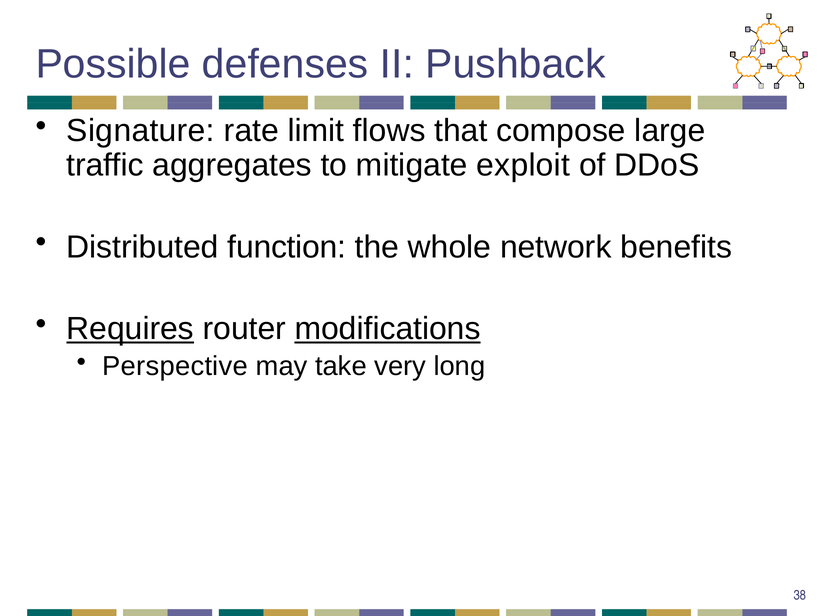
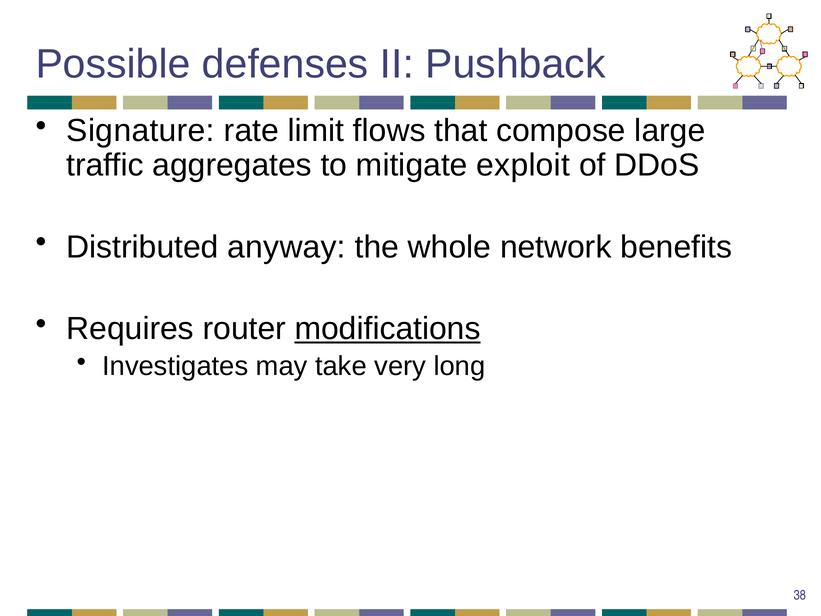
function: function -> anyway
Requires underline: present -> none
Perspective: Perspective -> Investigates
